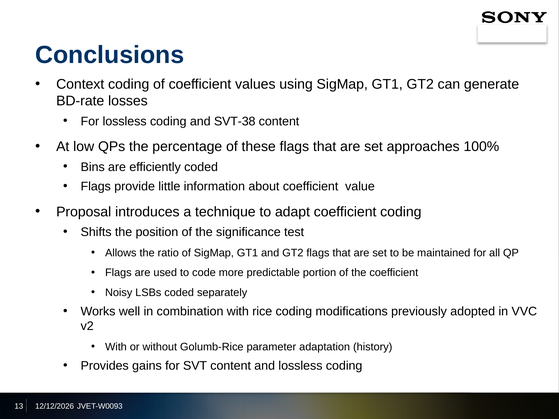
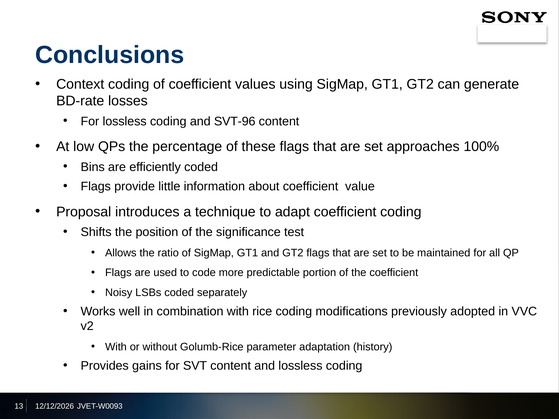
SVT-38: SVT-38 -> SVT-96
